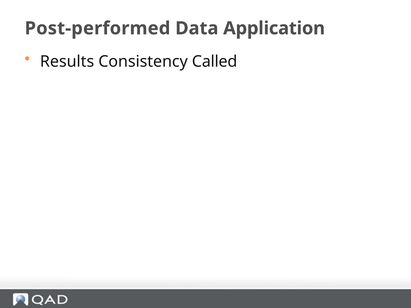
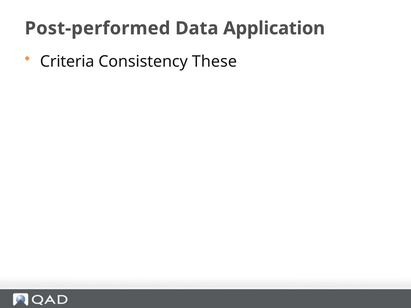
Results: Results -> Criteria
Called: Called -> These
